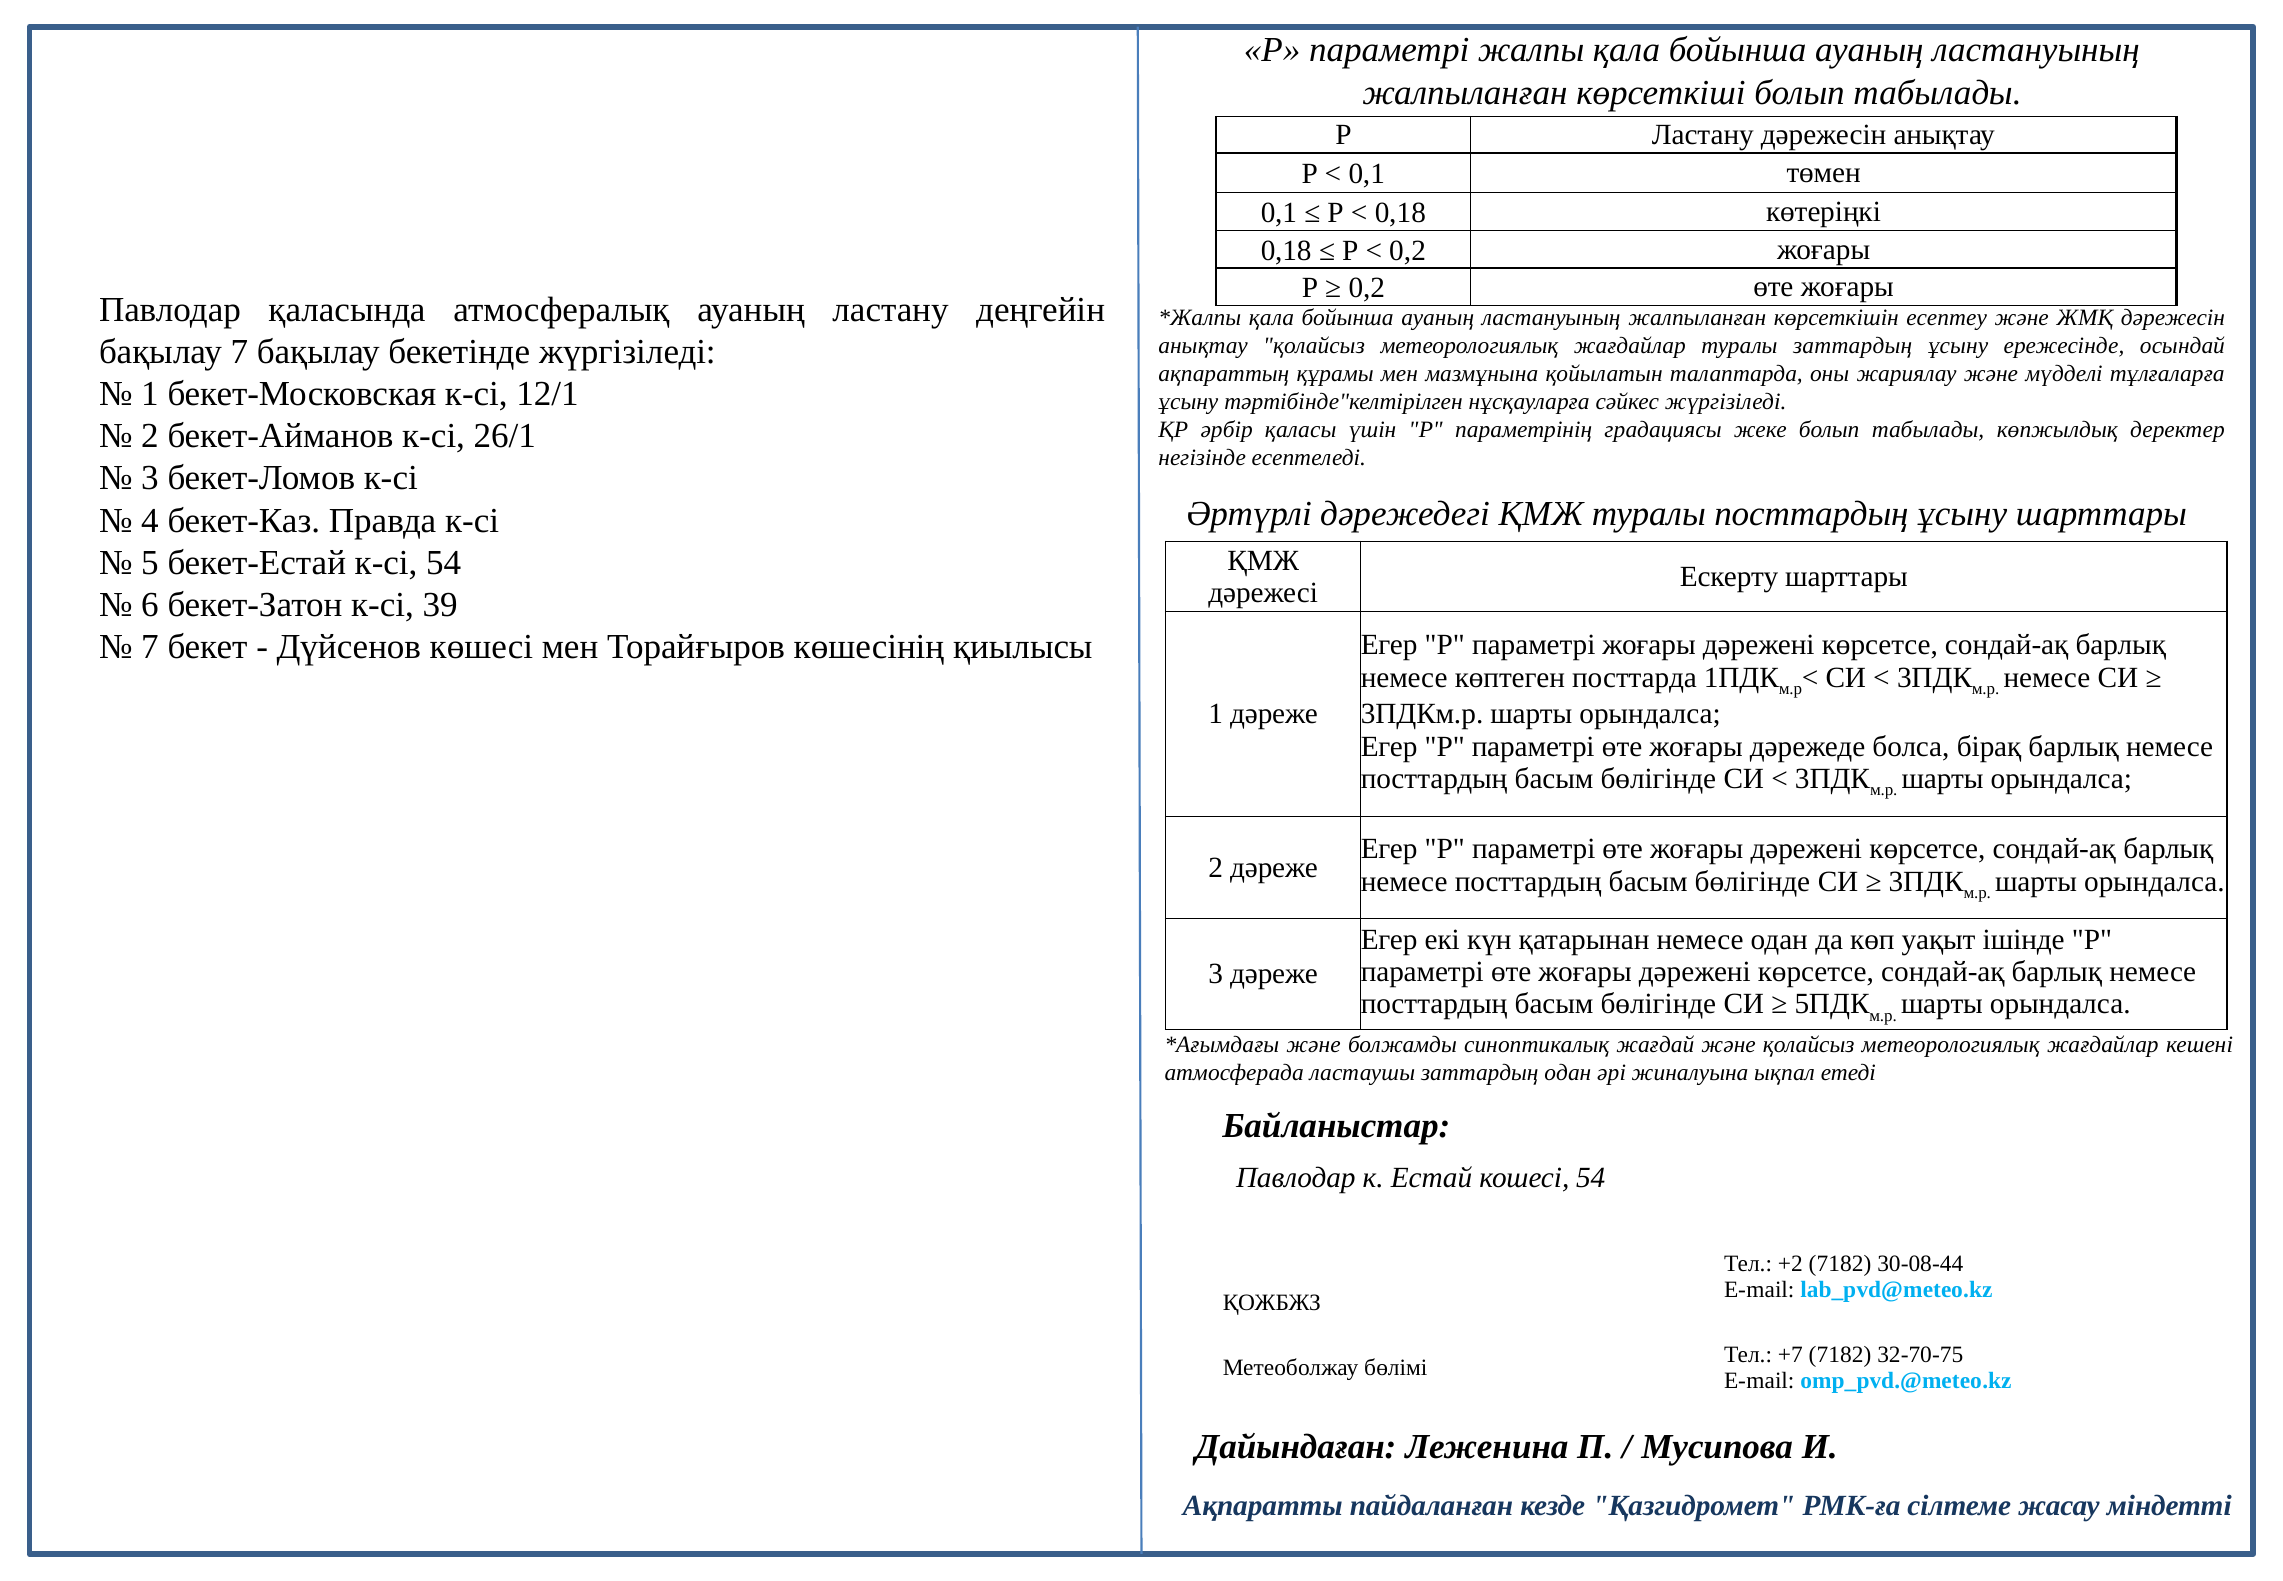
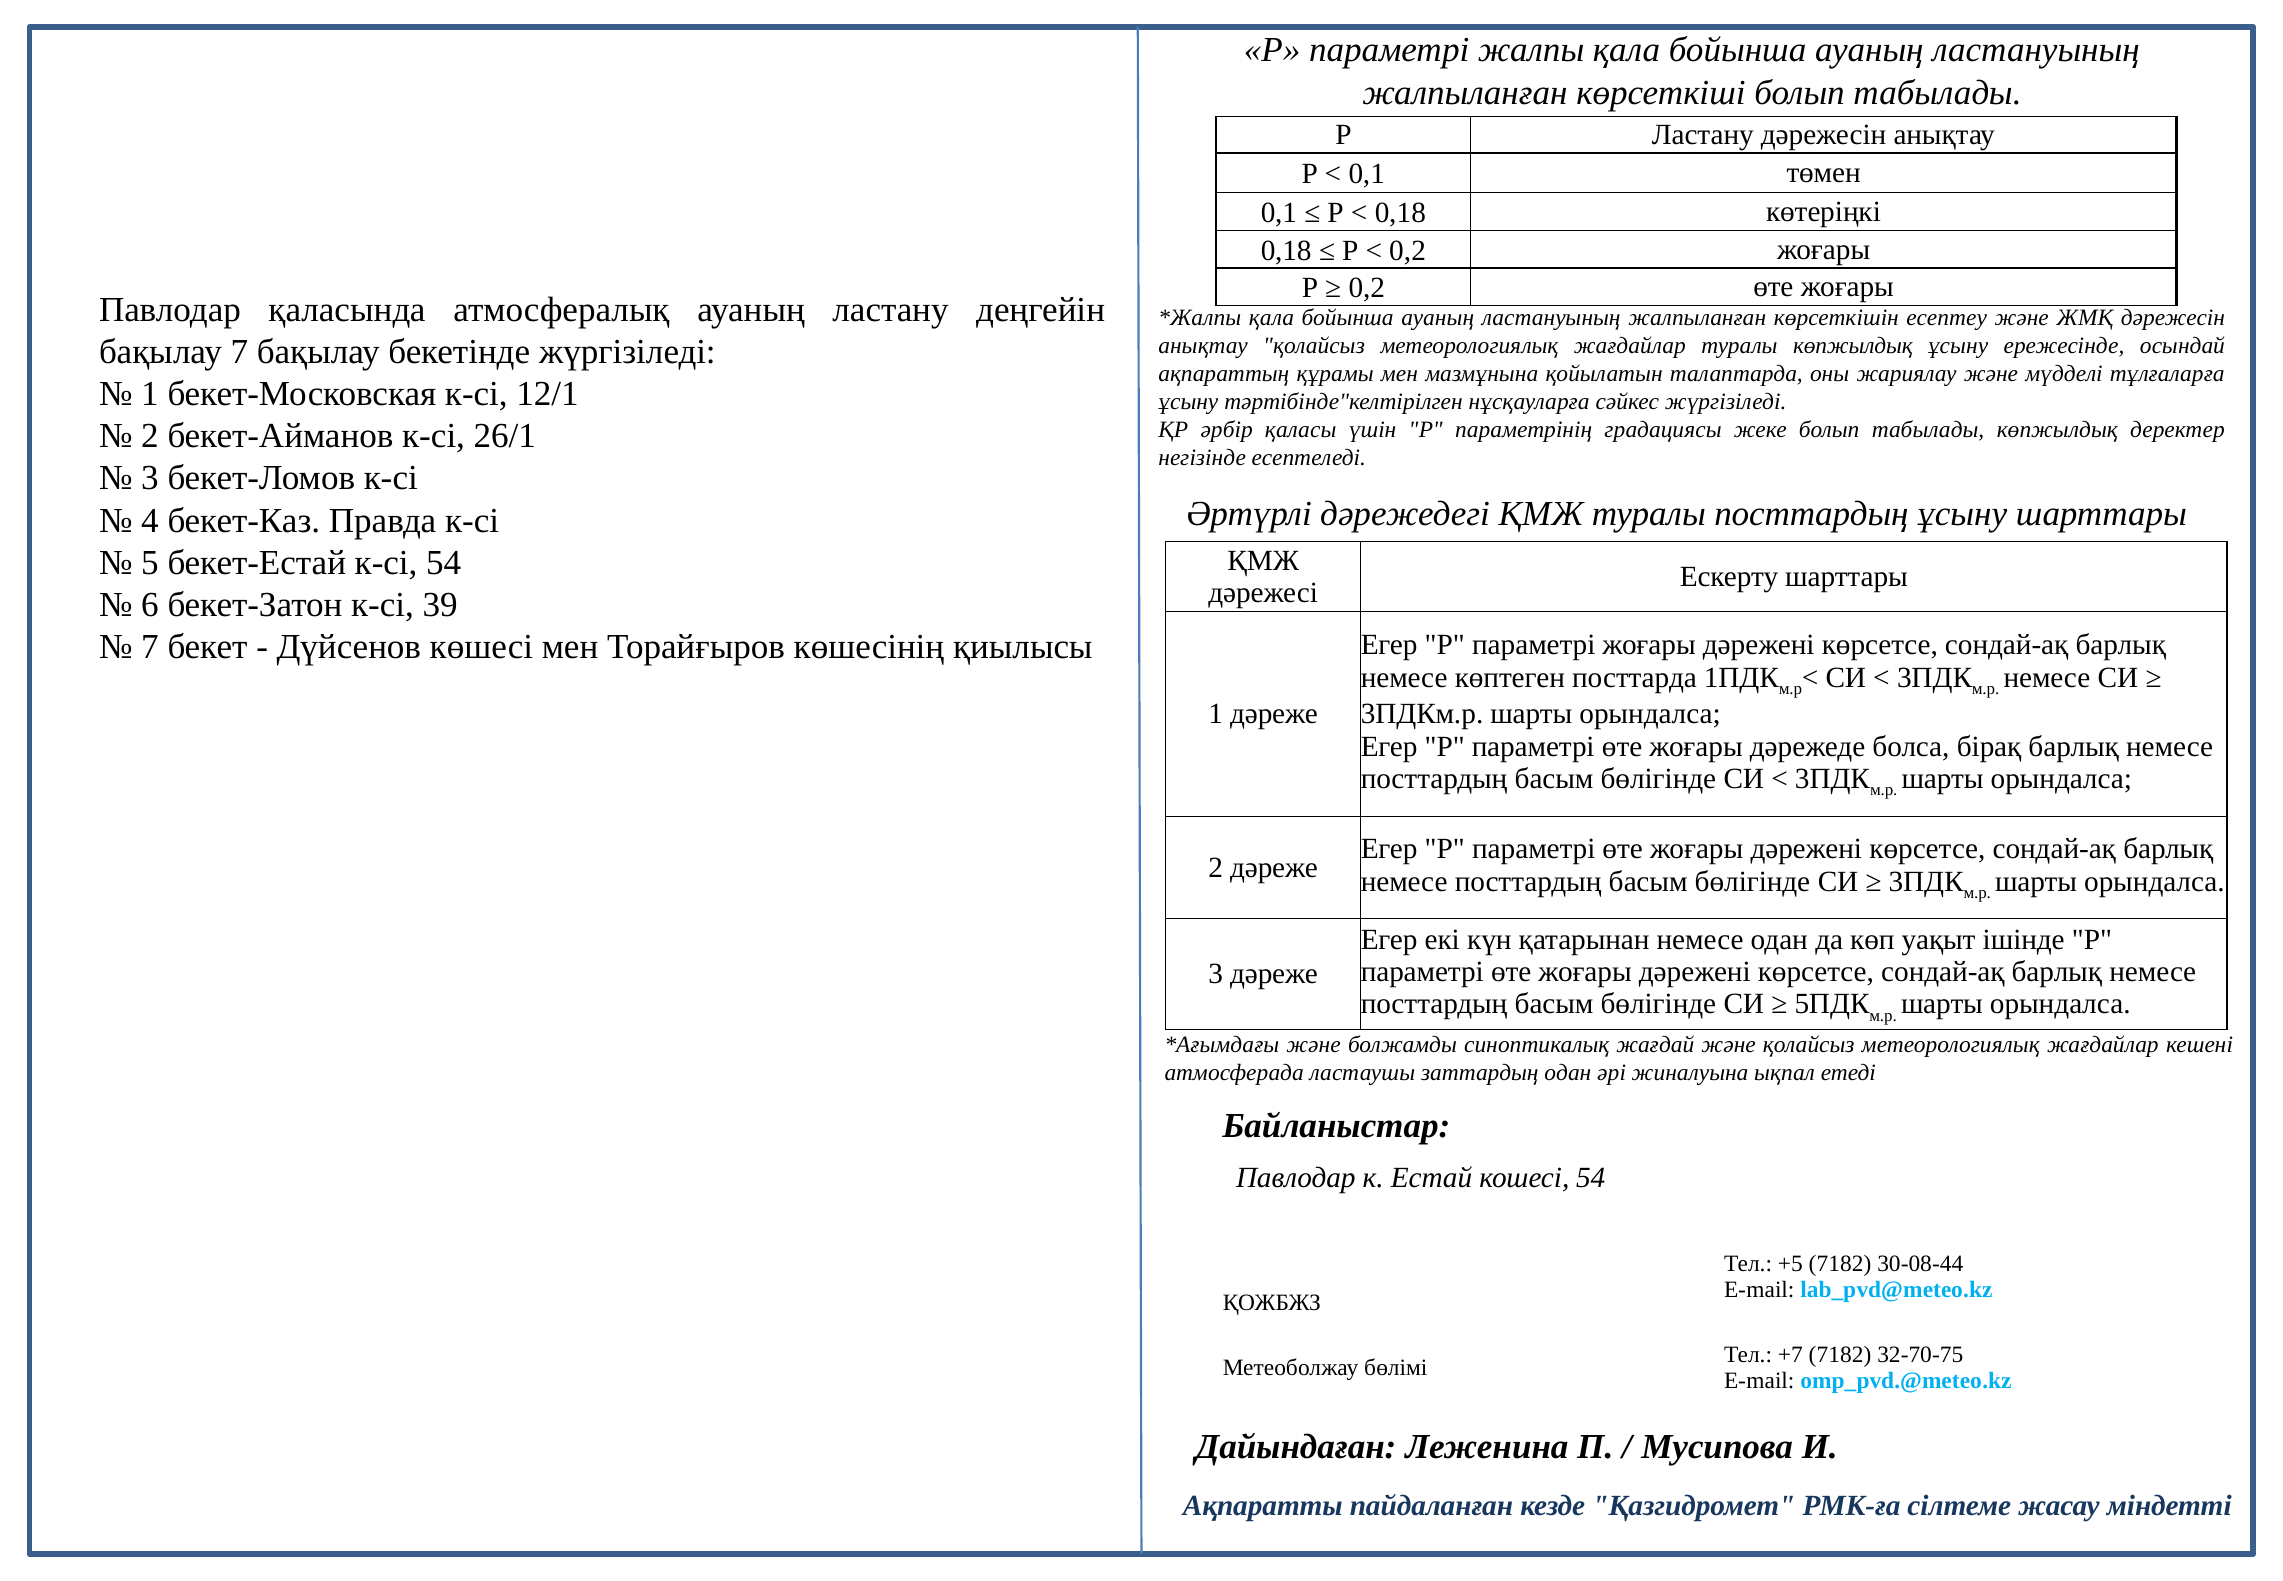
туралы заттардың: заттардың -> көпжылдық
+2: +2 -> +5
